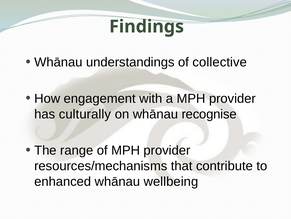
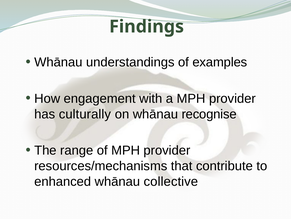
collective: collective -> examples
wellbeing: wellbeing -> collective
